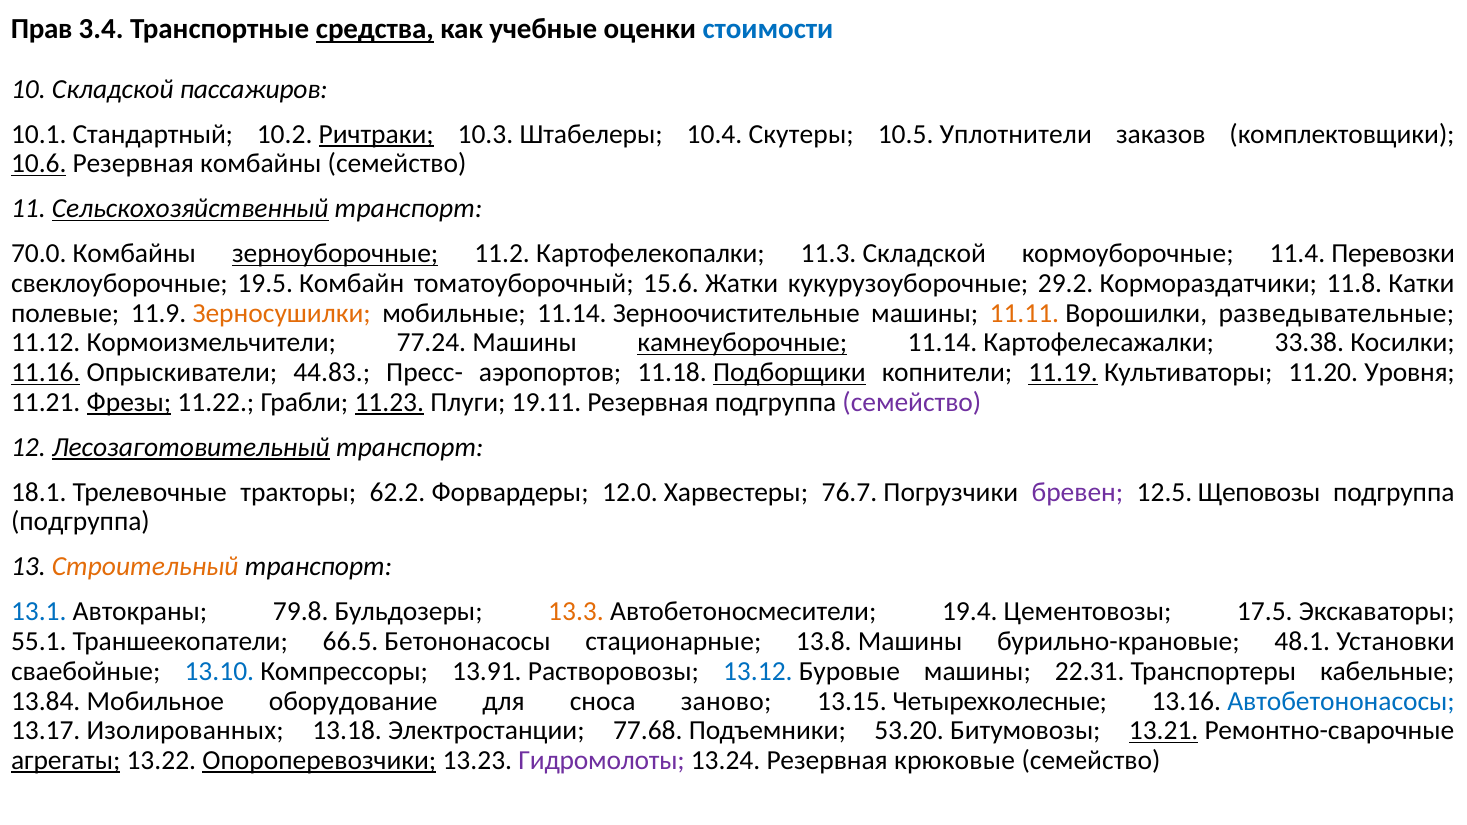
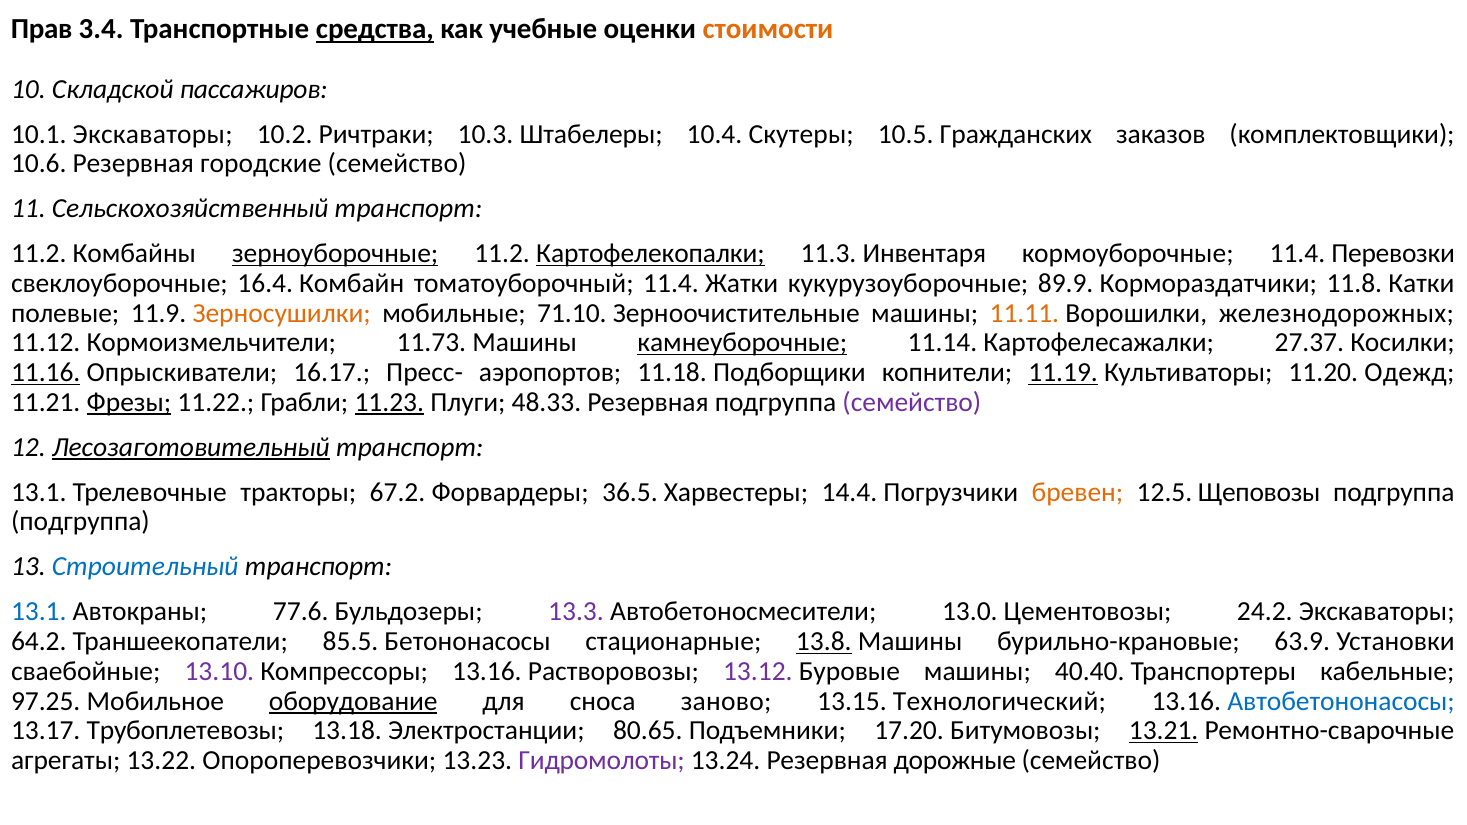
стоимости colour: blue -> orange
10.1 Стандартный: Стандартный -> Экскаваторы
Ричтраки underline: present -> none
Уплотнители: Уплотнители -> Гражданских
10.6 underline: present -> none
Резервная комбайны: комбайны -> городские
Сельскохозяйственный underline: present -> none
70.0 at (39, 254): 70.0 -> 11.2
Картофелекопалки underline: none -> present
11.3 Складской: Складской -> Инвентаря
19.5: 19.5 -> 16.4
томатоуборочный 15.6: 15.6 -> 11.4
29.2: 29.2 -> 89.9
мобильные 11.14: 11.14 -> 71.10
разведывательные: разведывательные -> железнодорожных
77.24: 77.24 -> 11.73
33.38: 33.38 -> 27.37
44.83: 44.83 -> 16.17
Подборщики underline: present -> none
Уровня: Уровня -> Одежд
19.11: 19.11 -> 48.33
18.1 at (39, 492): 18.1 -> 13.1
62.2: 62.2 -> 67.2
12.0: 12.0 -> 36.5
76.7: 76.7 -> 14.4
бревен colour: purple -> orange
Строительный colour: orange -> blue
79.8: 79.8 -> 77.6
13.3 colour: orange -> purple
19.4: 19.4 -> 13.0
17.5: 17.5 -> 24.2
55.1: 55.1 -> 64.2
66.5: 66.5 -> 85.5
13.8 underline: none -> present
48.1: 48.1 -> 63.9
13.10 colour: blue -> purple
Компрессоры 13.91: 13.91 -> 13.16
13.12 colour: blue -> purple
22.31: 22.31 -> 40.40
13.84: 13.84 -> 97.25
оборудование underline: none -> present
Четырехколесные: Четырехколесные -> Технологический
Изолированных: Изолированных -> Трубоплетевозы
77.68: 77.68 -> 80.65
53.20: 53.20 -> 17.20
агрегаты underline: present -> none
Опороперевозчики underline: present -> none
крюковые: крюковые -> дорожные
